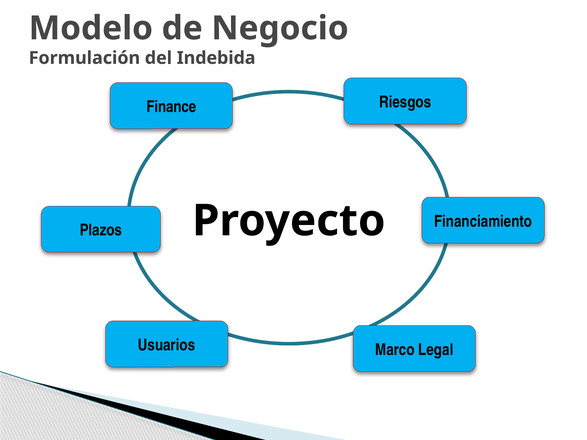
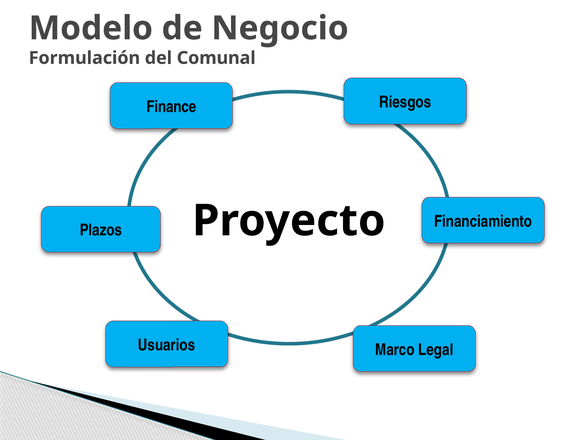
Indebida: Indebida -> Comunal
